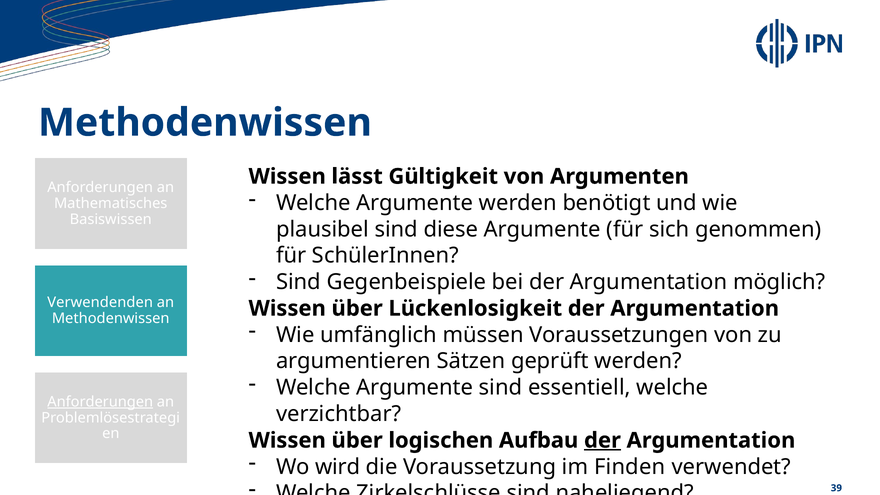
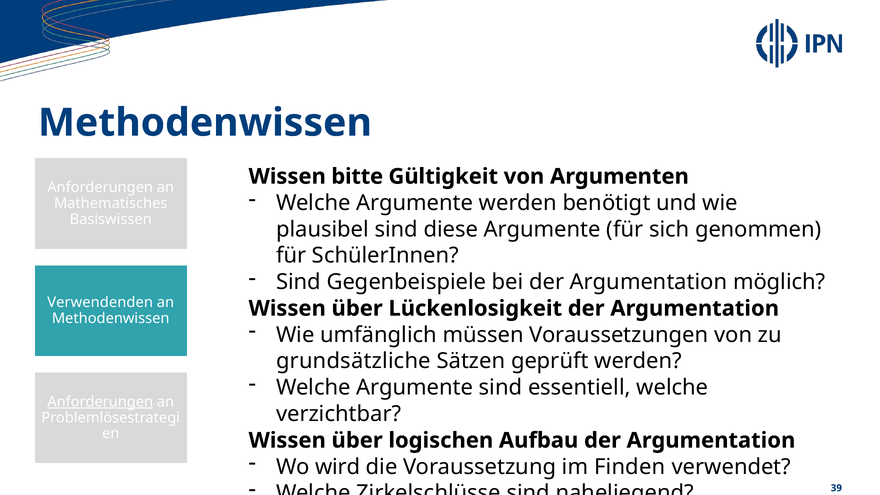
lässt: lässt -> bitte
argumentieren: argumentieren -> grundsätzliche
der at (602, 441) underline: present -> none
